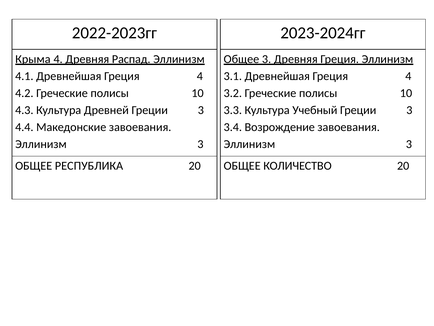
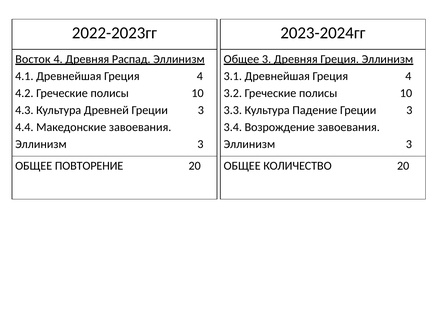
Крыма: Крыма -> Восток
Учебный: Учебный -> Падение
РЕСПУБЛИКА: РЕСПУБЛИКА -> ПОВТОРЕНИЕ
